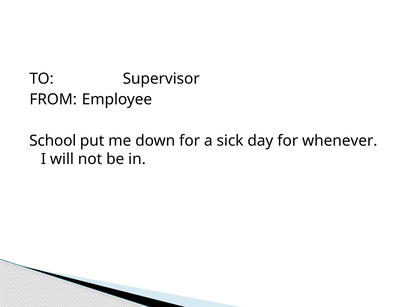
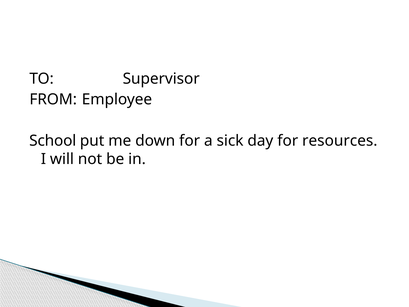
whenever: whenever -> resources
